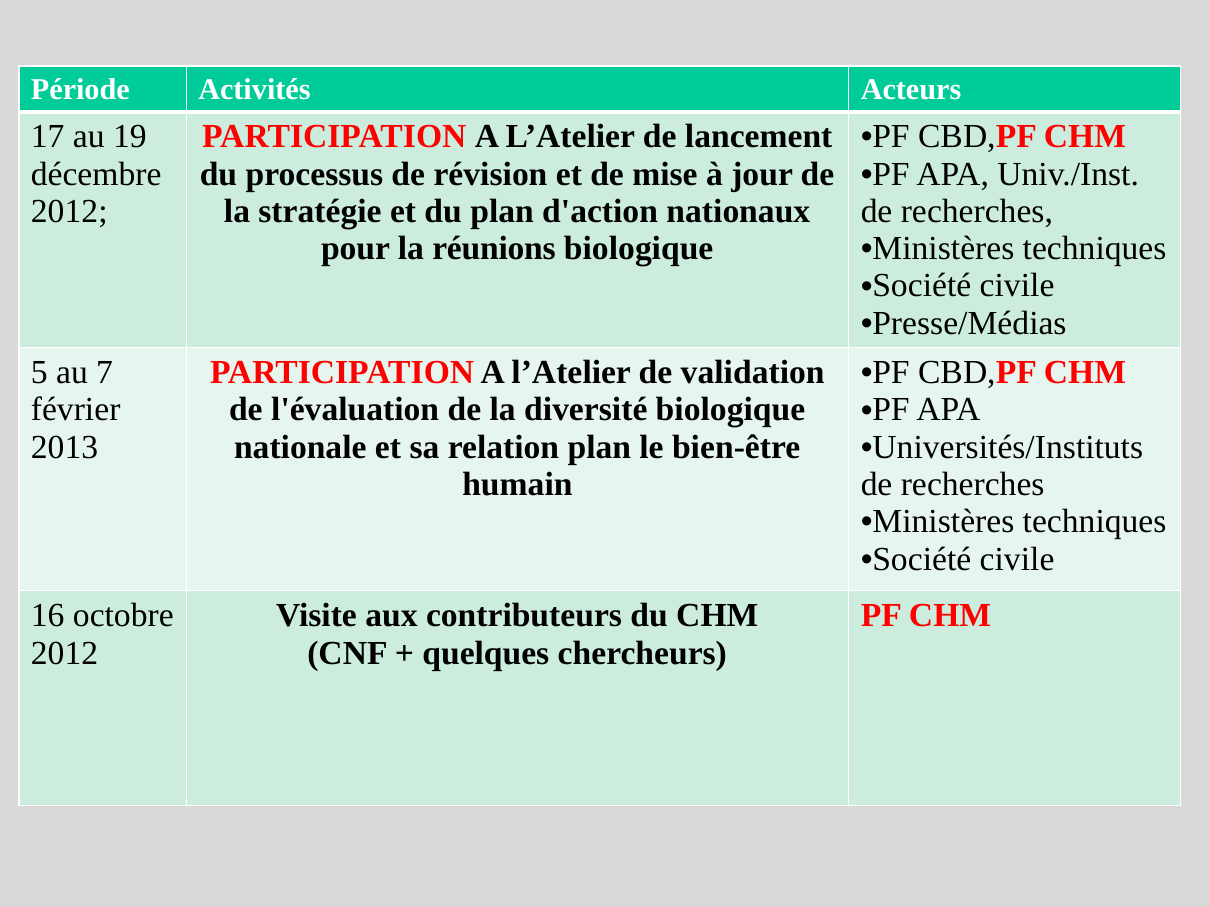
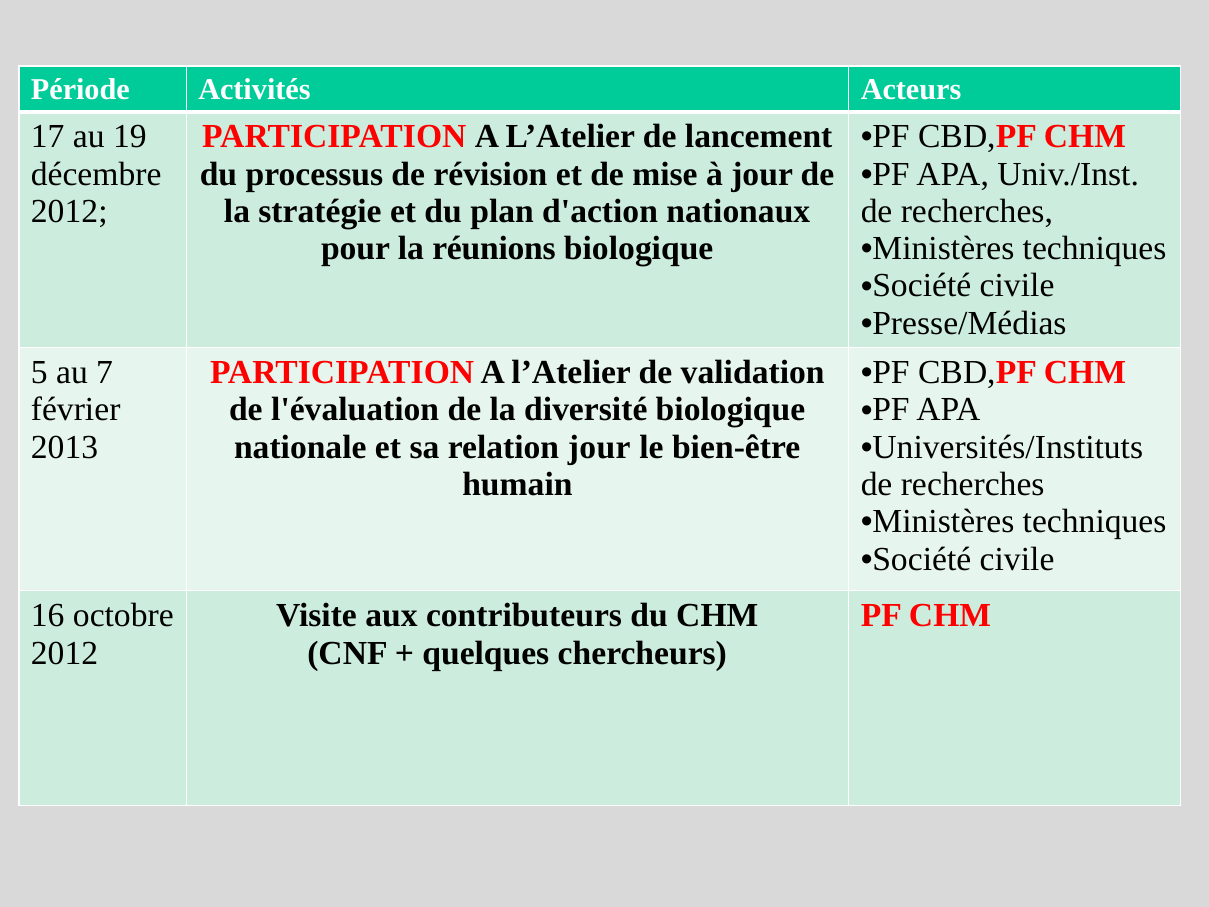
relation plan: plan -> jour
